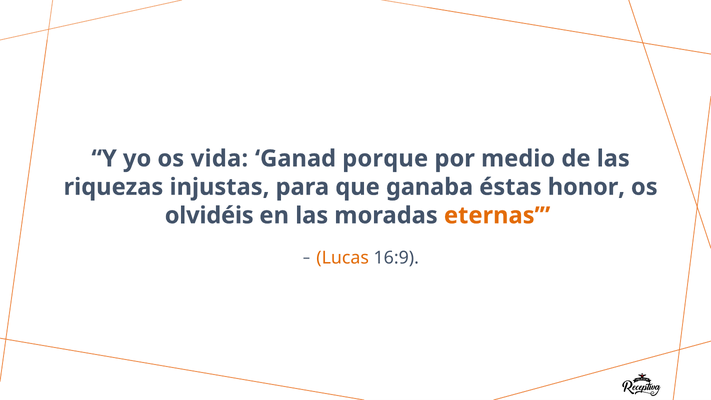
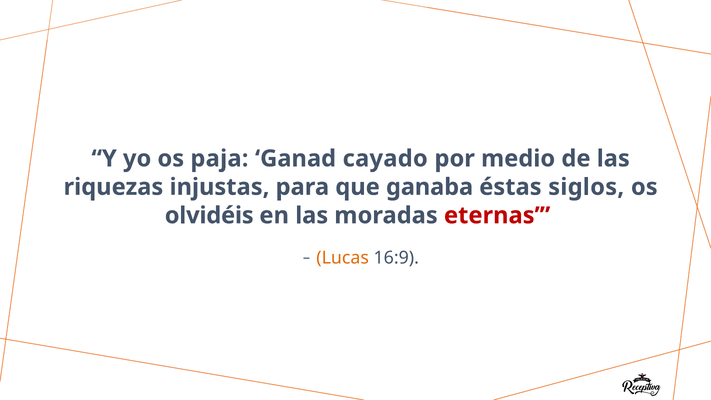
vida: vida -> paja
porque: porque -> cayado
honor: honor -> siglos
eternas colour: orange -> red
